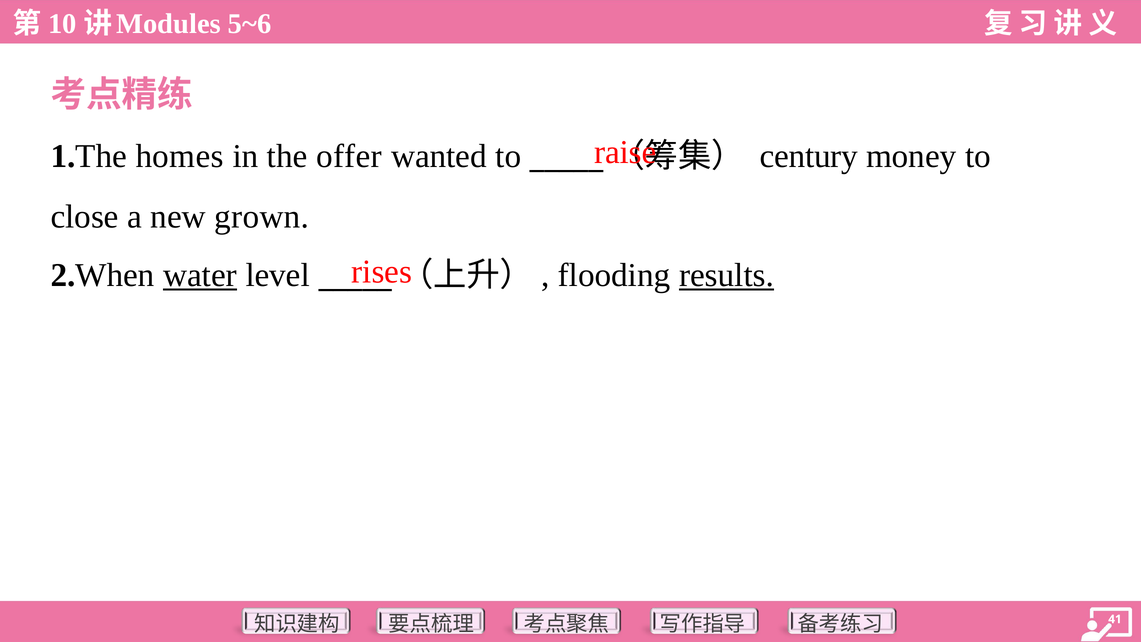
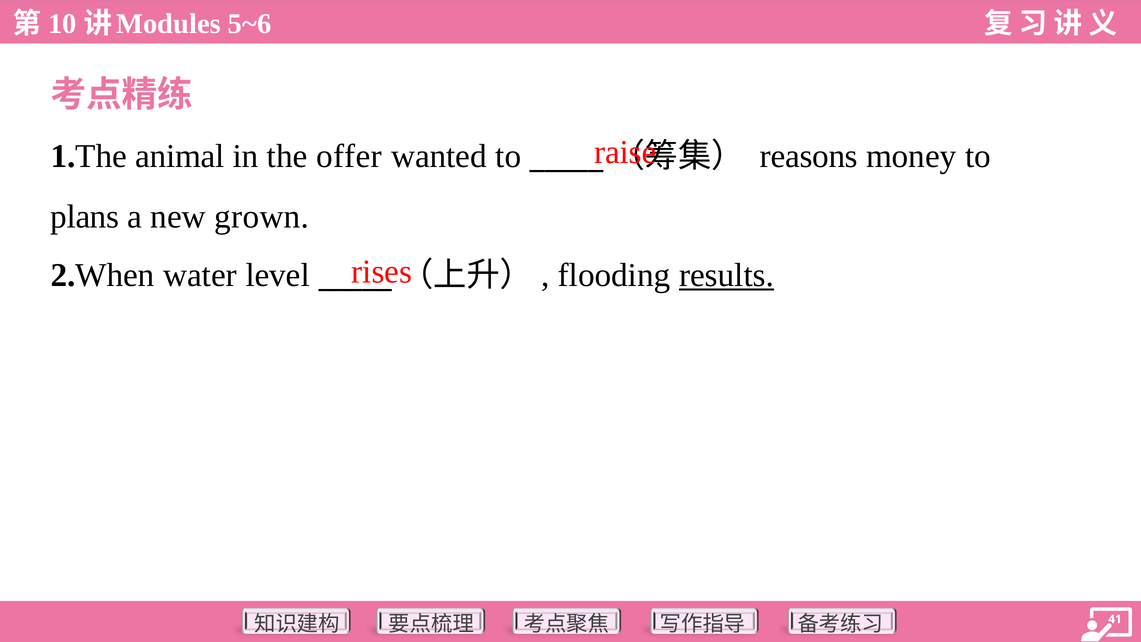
homes: homes -> animal
century: century -> reasons
close: close -> plans
water underline: present -> none
